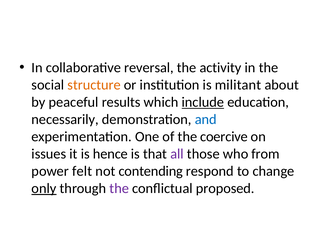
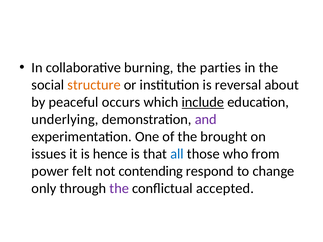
reversal: reversal -> burning
activity: activity -> parties
militant: militant -> reversal
results: results -> occurs
necessarily: necessarily -> underlying
and colour: blue -> purple
coercive: coercive -> brought
all colour: purple -> blue
only underline: present -> none
proposed: proposed -> accepted
